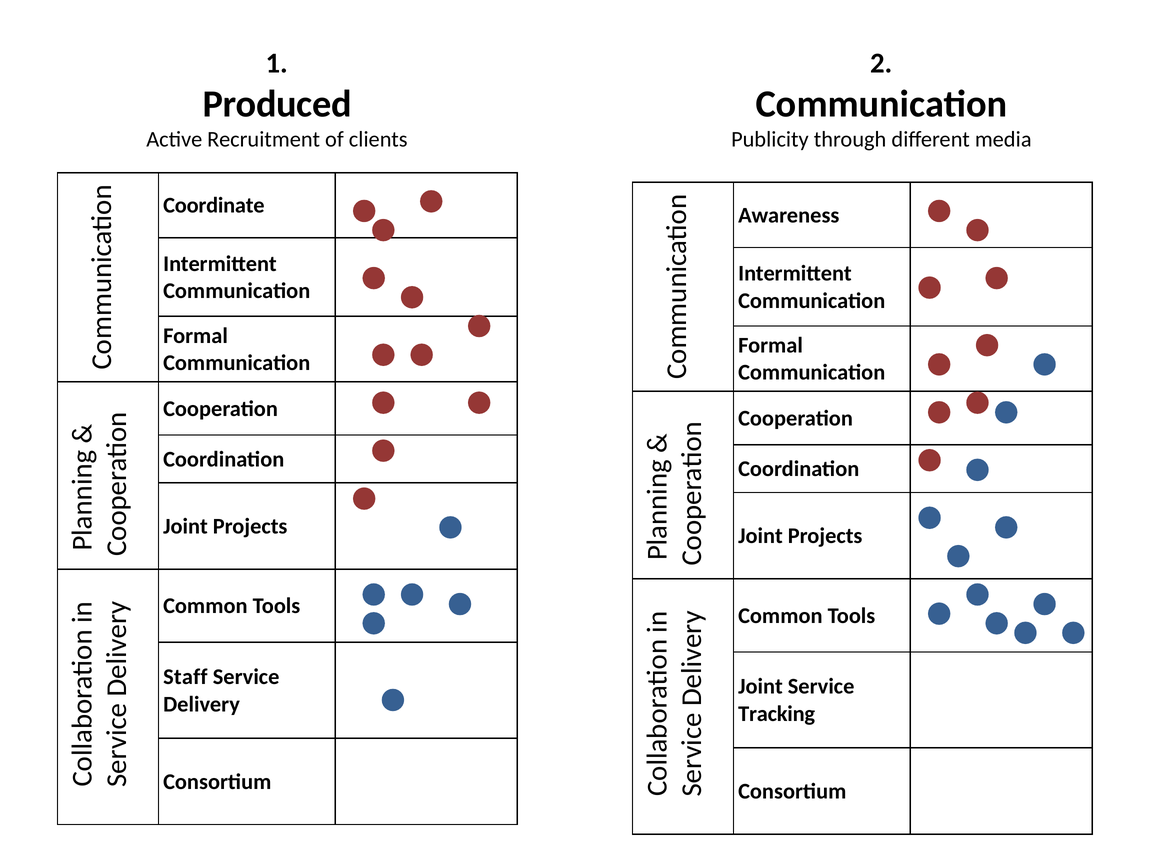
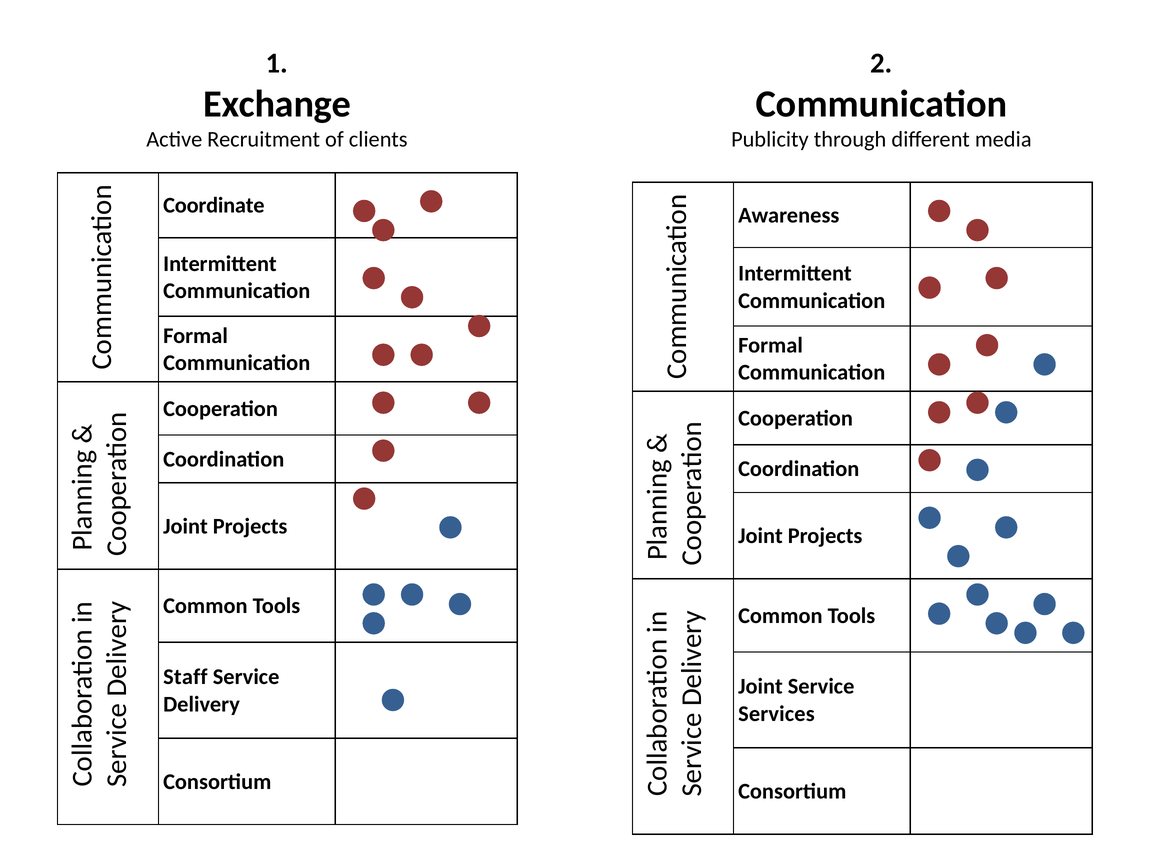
Produced: Produced -> Exchange
Tracking: Tracking -> Services
